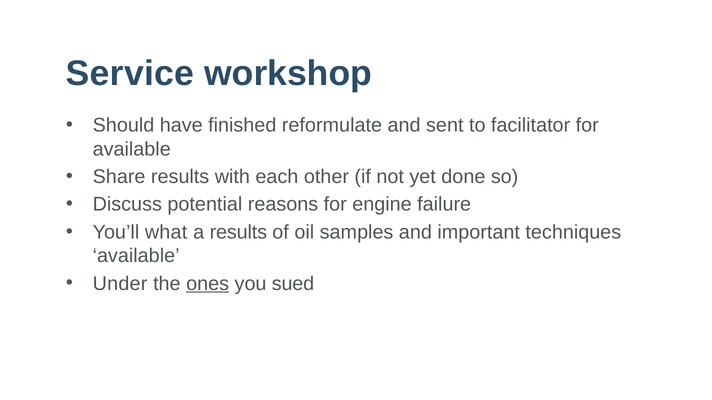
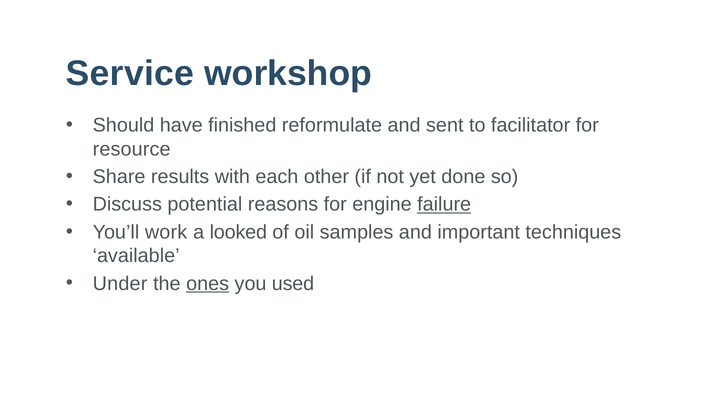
available at (132, 149): available -> resource
failure underline: none -> present
what: what -> work
a results: results -> looked
sued: sued -> used
